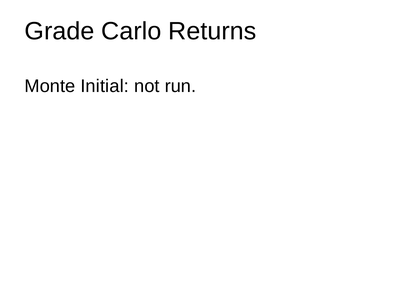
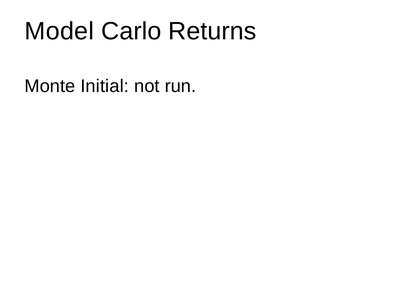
Grade: Grade -> Model
